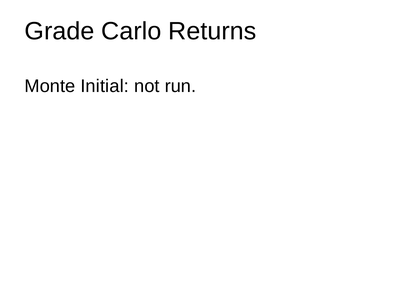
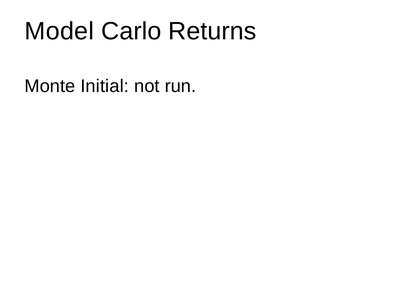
Grade: Grade -> Model
